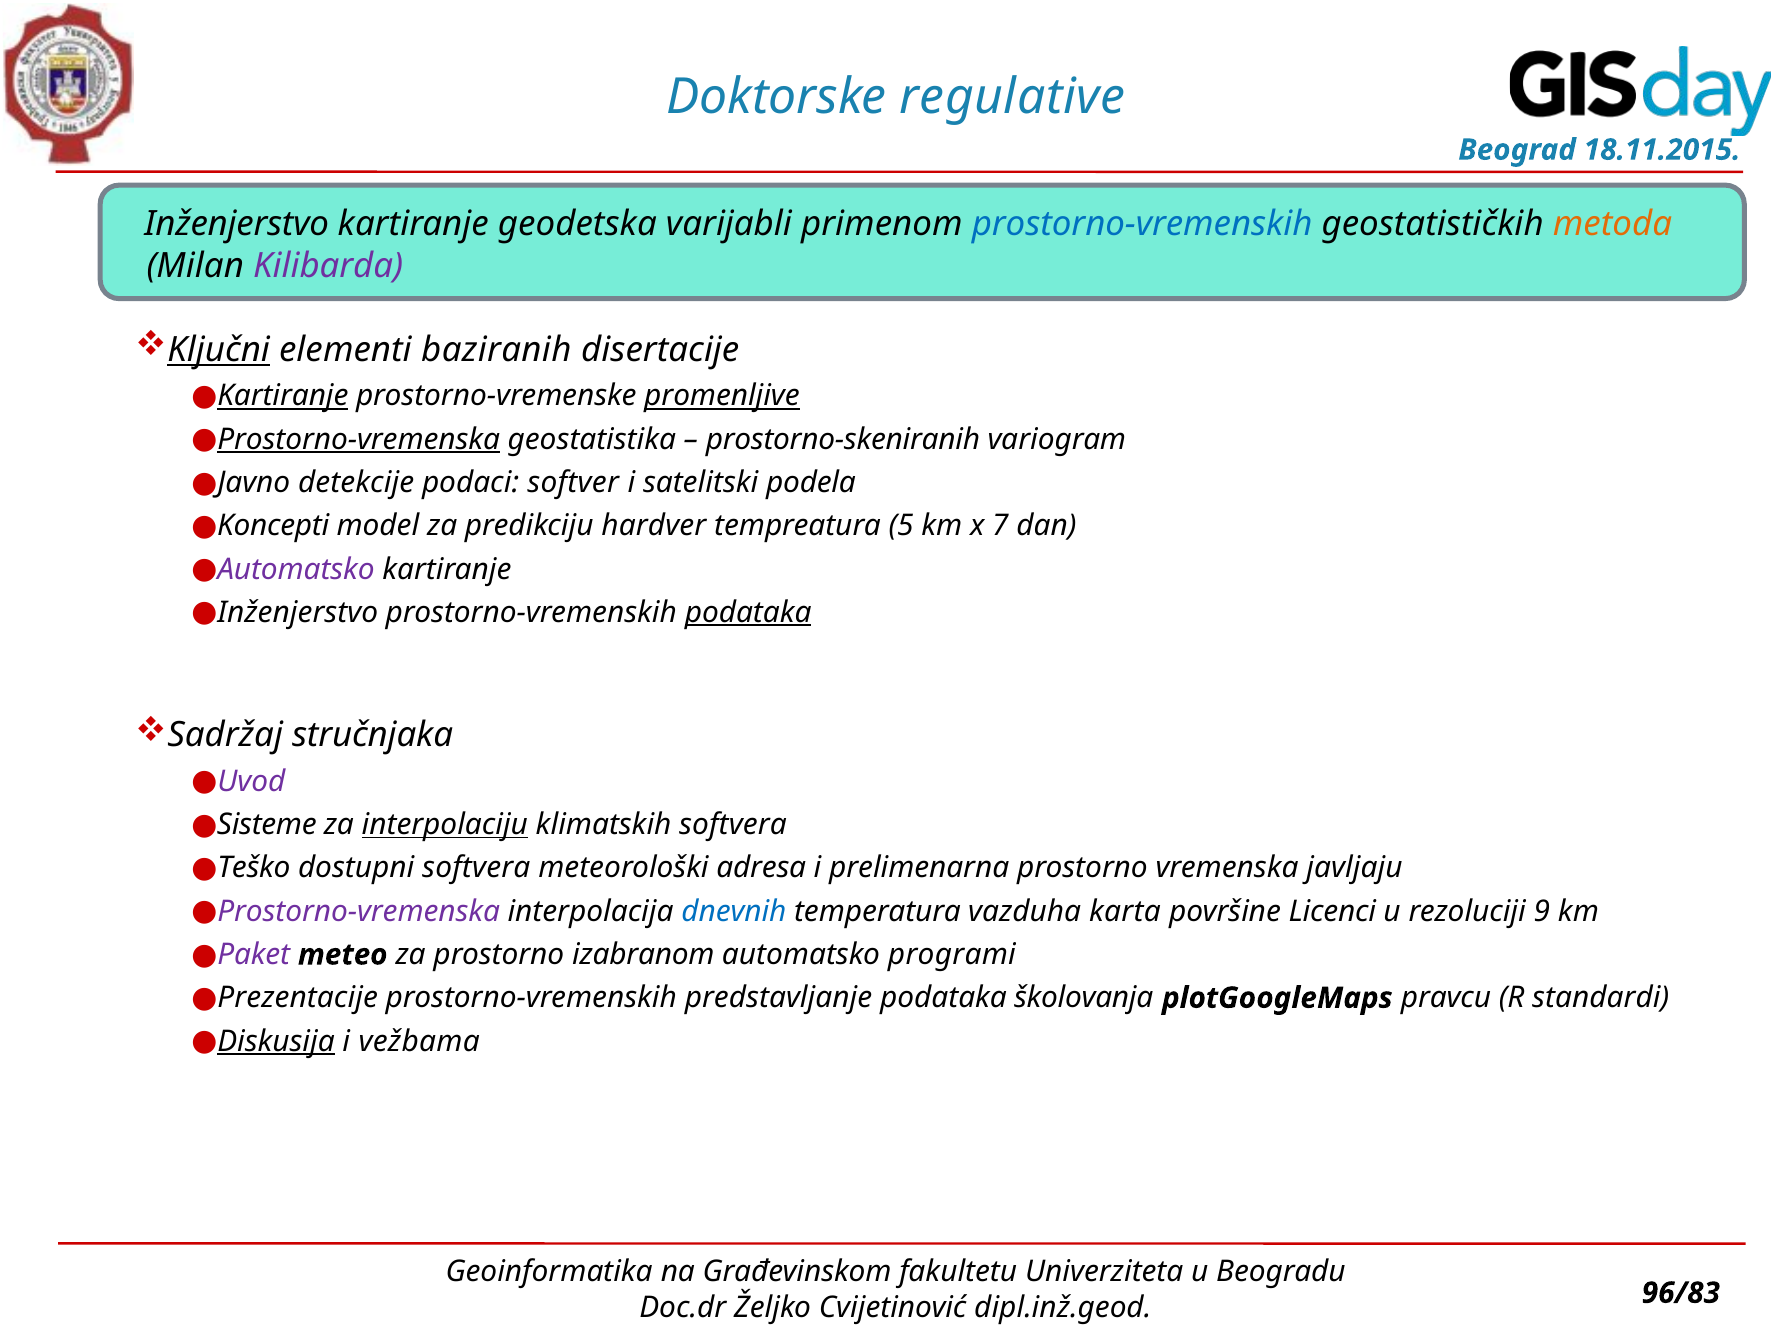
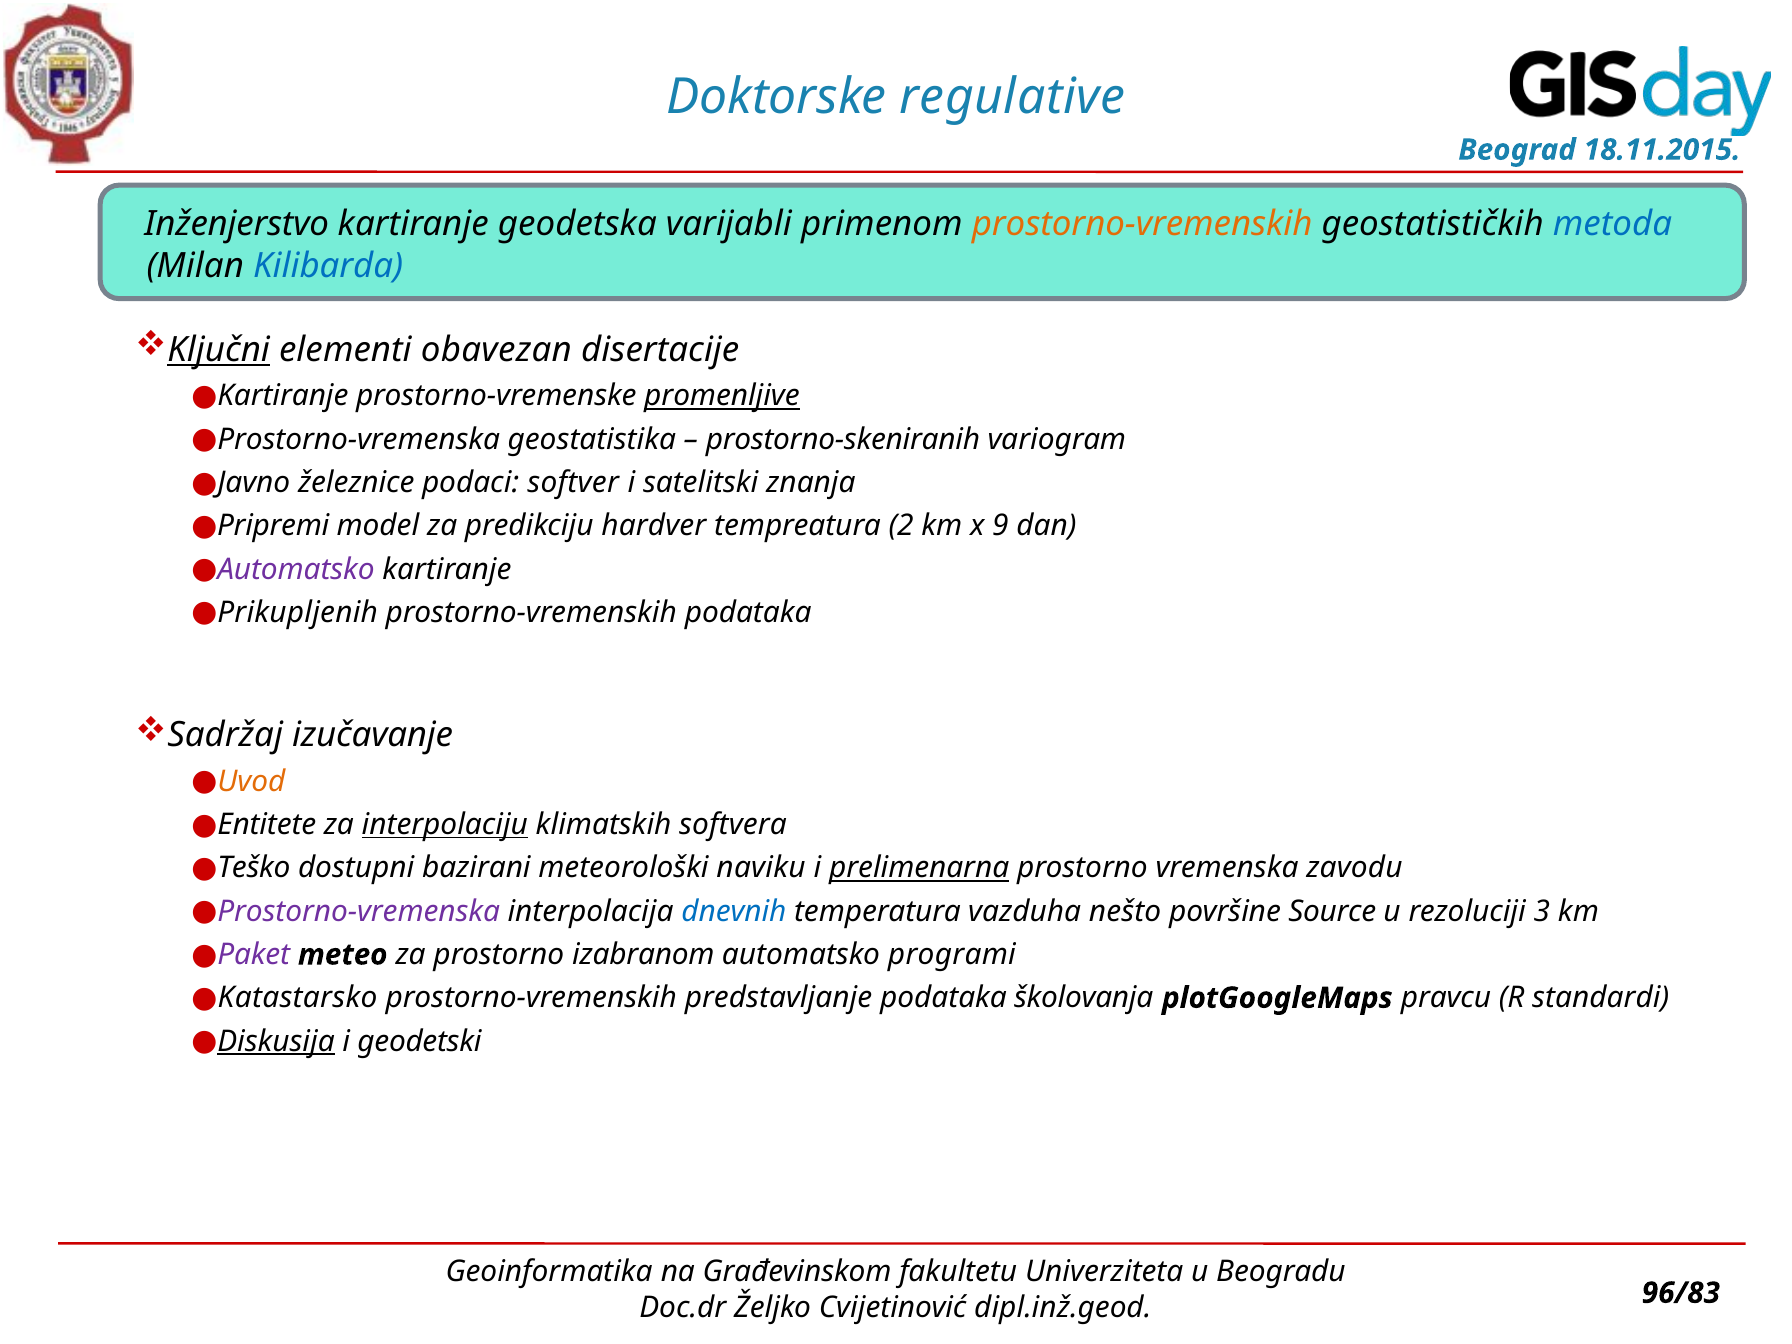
prostorno-vremenskih at (1142, 224) colour: blue -> orange
metoda colour: orange -> blue
Kilibarda colour: purple -> blue
baziranih: baziranih -> obavezan
Kartiranje at (283, 396) underline: present -> none
Prostorno-vremenska at (359, 439) underline: present -> none
detekcije: detekcije -> železnice
podela: podela -> znanja
Koncepti: Koncepti -> Pripremi
5: 5 -> 2
7: 7 -> 9
Inženjerstvo at (298, 613): Inženjerstvo -> Prikupljenih
podataka at (748, 613) underline: present -> none
stručnjaka: stručnjaka -> izučavanje
Uvod colour: purple -> orange
Sisteme: Sisteme -> Entitete
dostupni softvera: softvera -> bazirani
adresa: adresa -> naviku
prelimenarna underline: none -> present
javljaju: javljaju -> zavodu
karta: karta -> nešto
Licenci: Licenci -> Source
9: 9 -> 3
Prezentacije: Prezentacije -> Katastarsko
vežbama: vežbama -> geodetski
